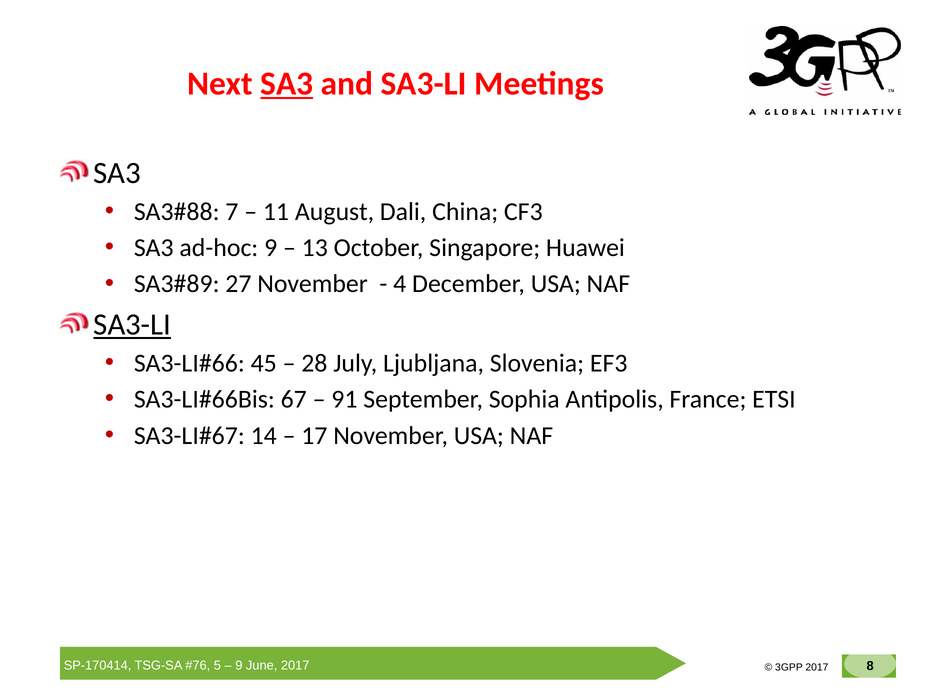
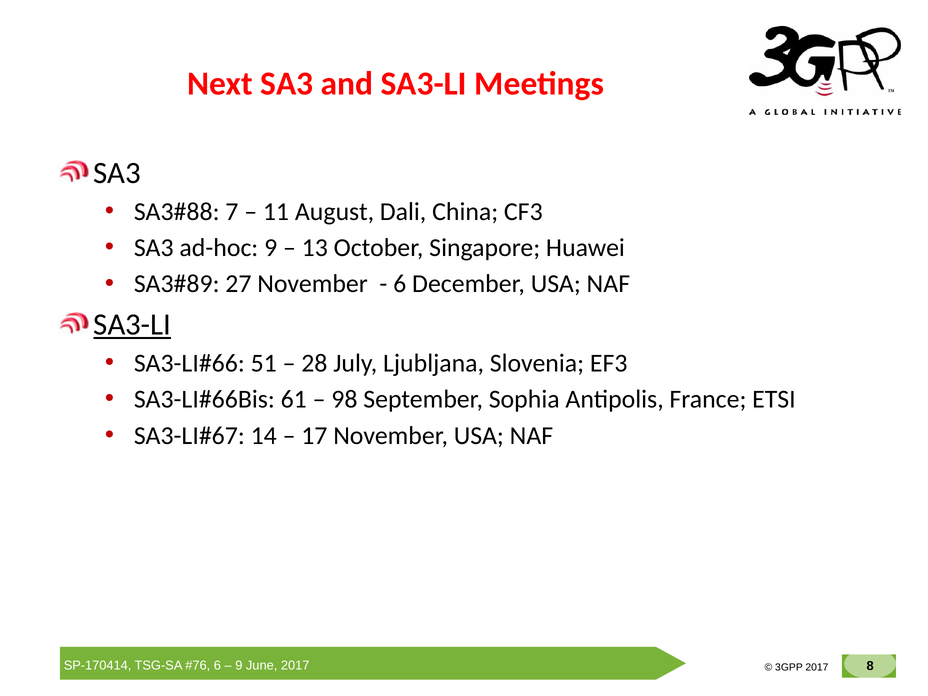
SA3 at (287, 84) underline: present -> none
4 at (400, 284): 4 -> 6
45: 45 -> 51
67: 67 -> 61
91: 91 -> 98
5 at (217, 666): 5 -> 6
